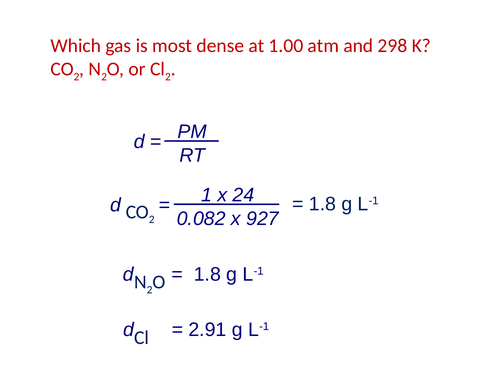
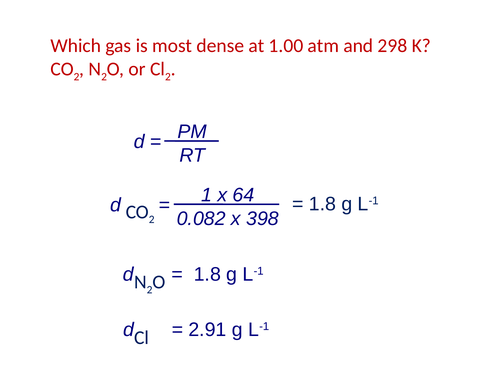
24: 24 -> 64
927: 927 -> 398
